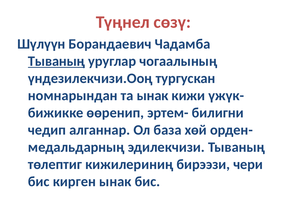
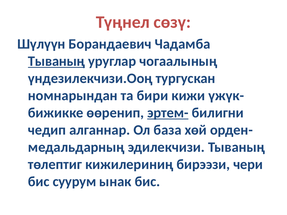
та ынак: ынак -> бири
эртем- underline: none -> present
кирген: кирген -> суурум
